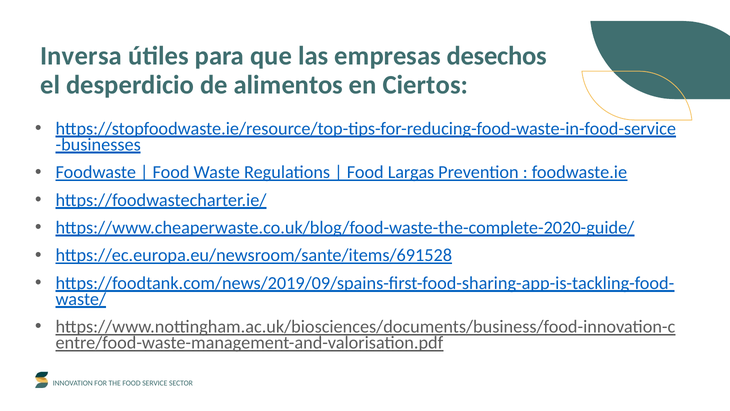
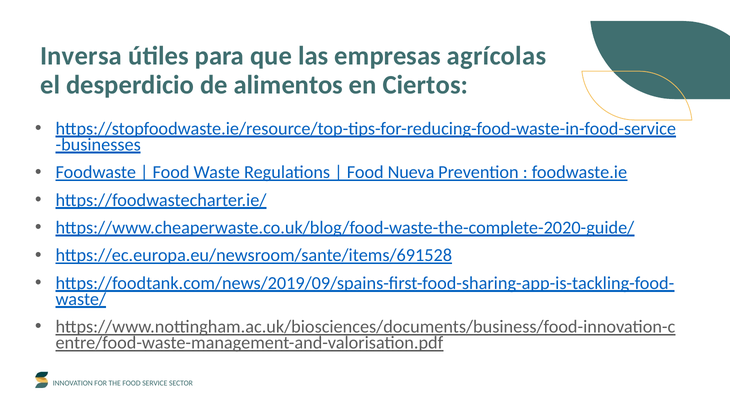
desechos: desechos -> agrícolas
Largas: Largas -> Nueva
